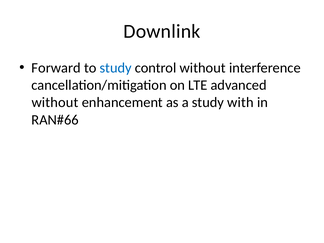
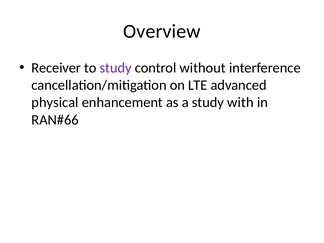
Downlink: Downlink -> Overview
Forward: Forward -> Receiver
study at (116, 68) colour: blue -> purple
without at (55, 102): without -> physical
